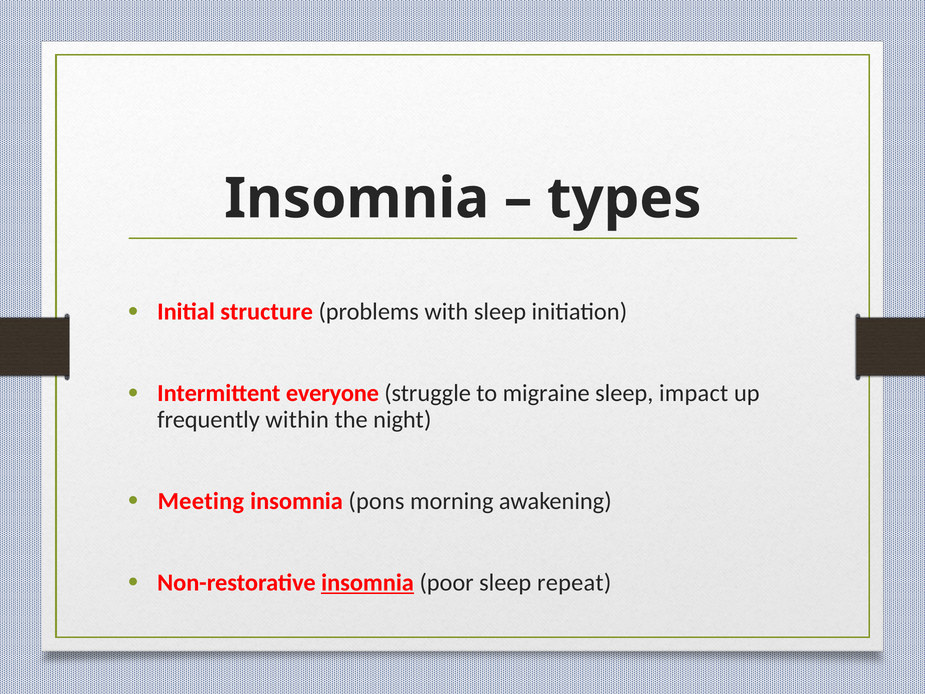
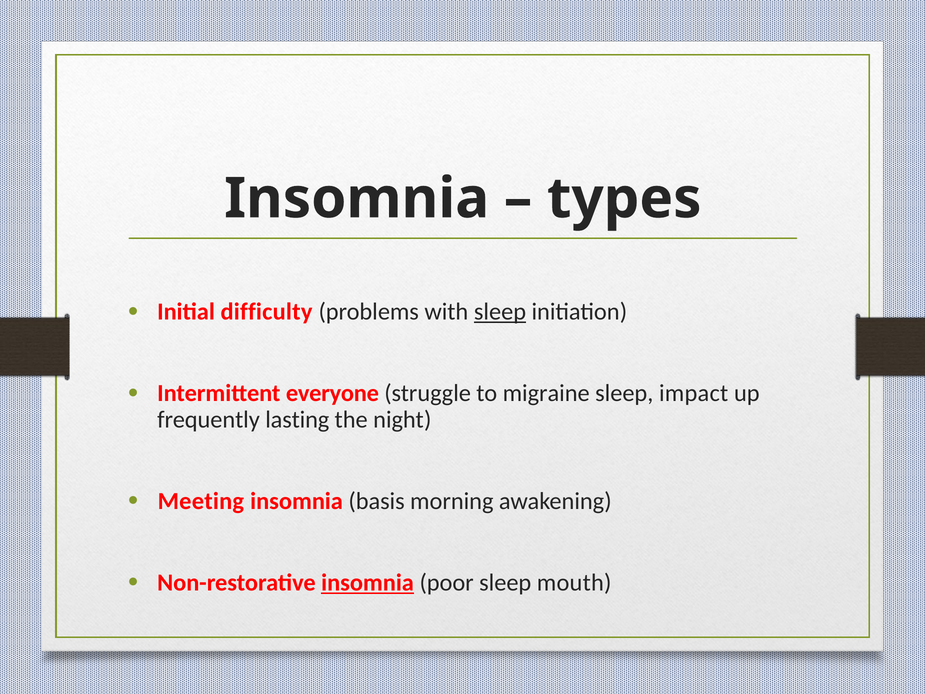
structure: structure -> difficulty
sleep at (500, 312) underline: none -> present
within: within -> lasting
pons: pons -> basis
repeat: repeat -> mouth
